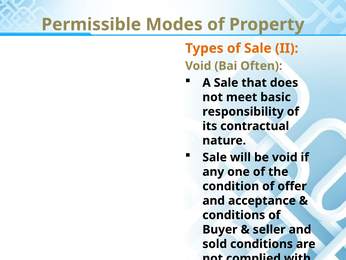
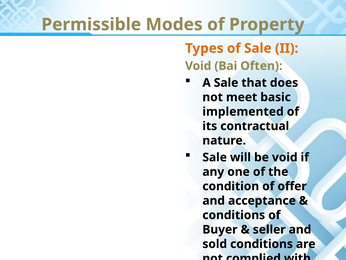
responsibility: responsibility -> implemented
